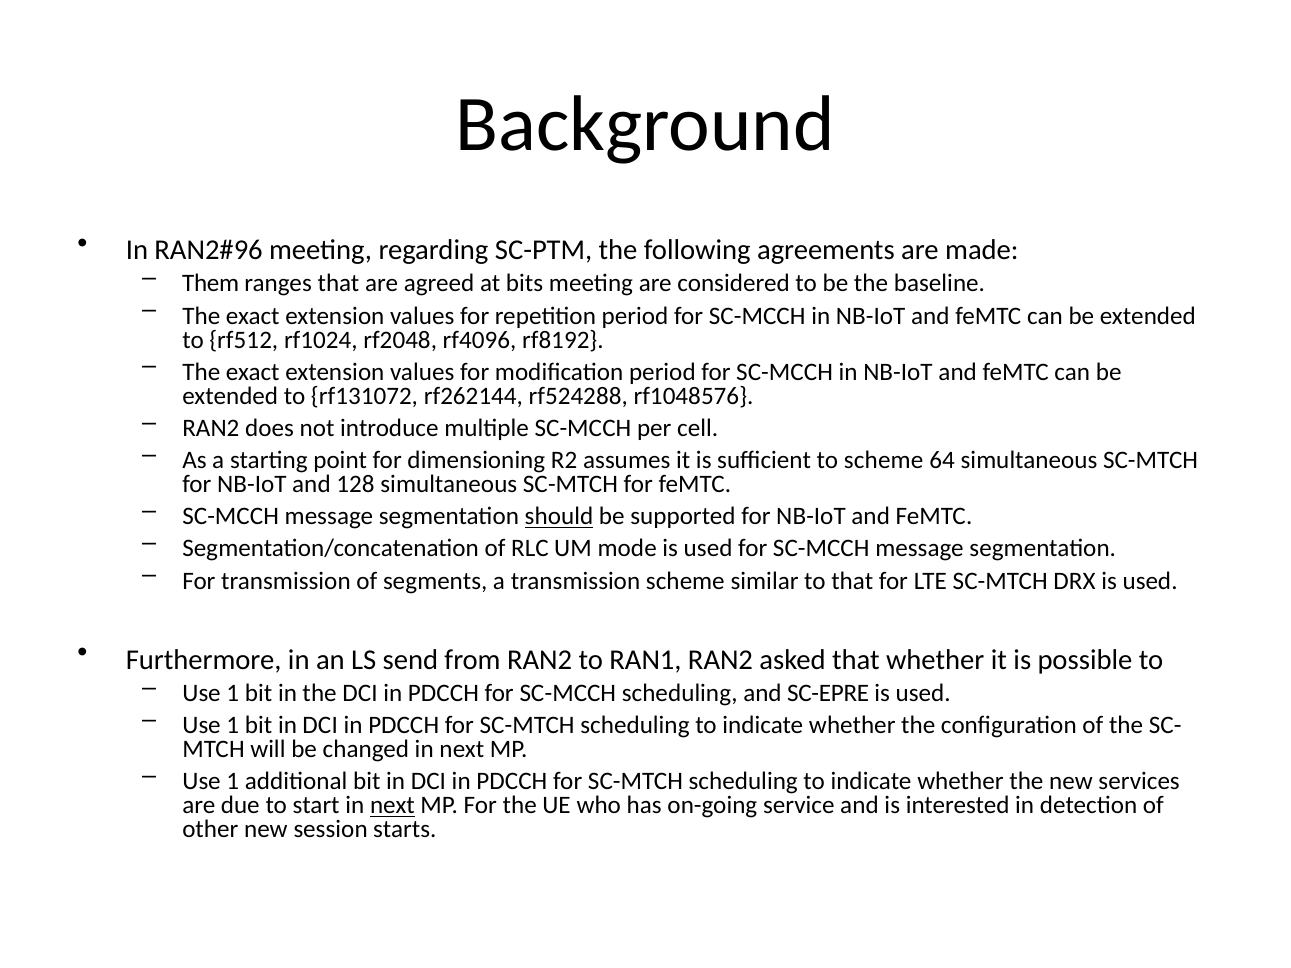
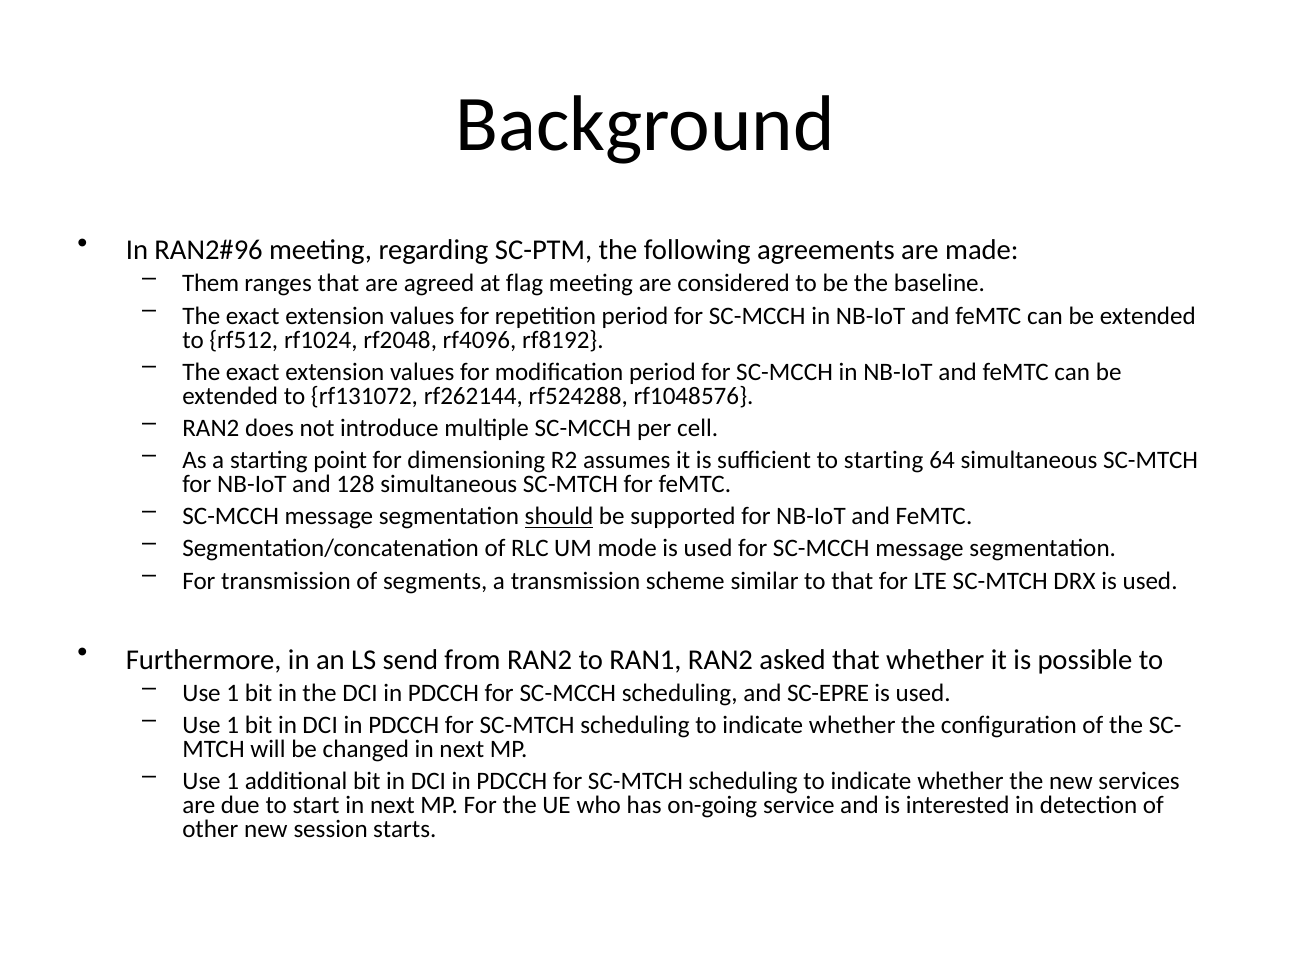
bits: bits -> flag
to scheme: scheme -> starting
next at (392, 806) underline: present -> none
